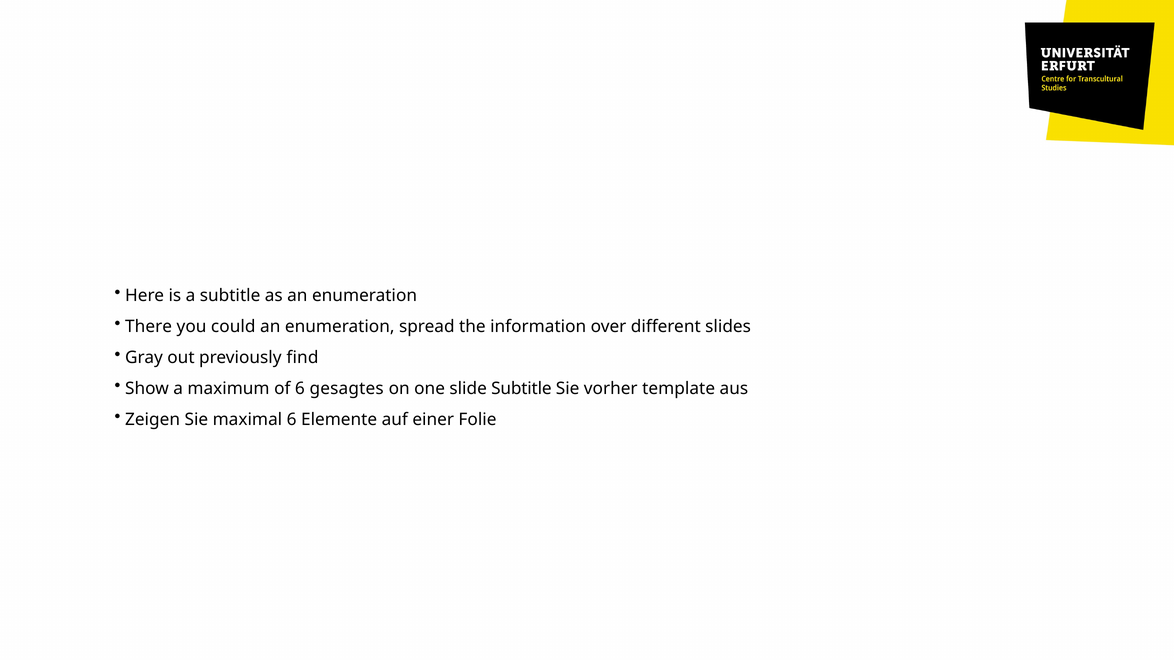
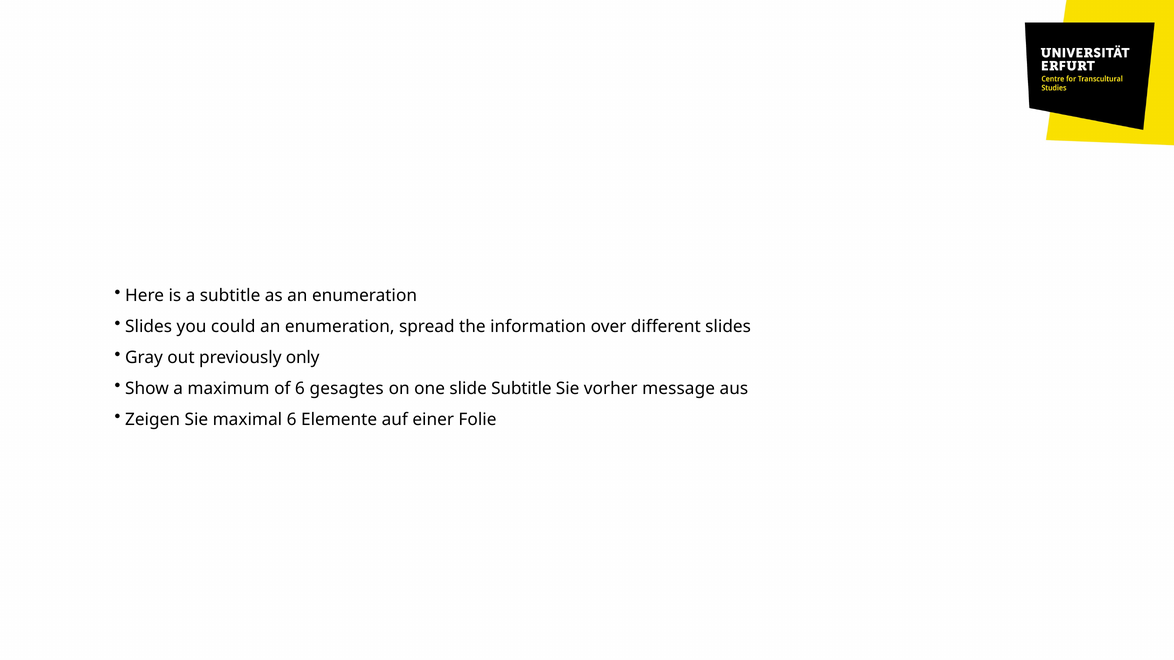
There at (149, 327): There -> Slides
find: find -> only
template: template -> message
